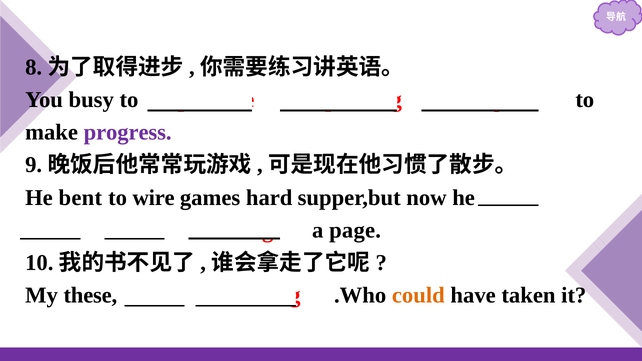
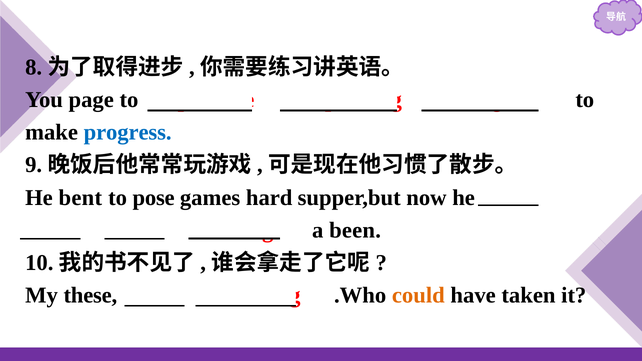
busy: busy -> page
progress colour: purple -> blue
wire: wire -> pose
page: page -> been
